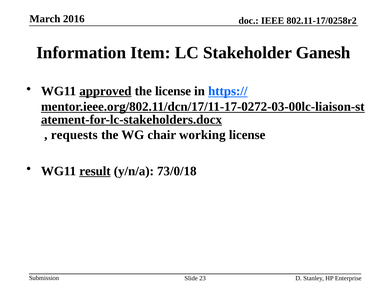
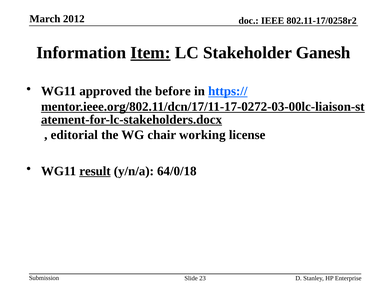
2016: 2016 -> 2012
Item underline: none -> present
approved underline: present -> none
the license: license -> before
requests: requests -> editorial
73/0/18: 73/0/18 -> 64/0/18
